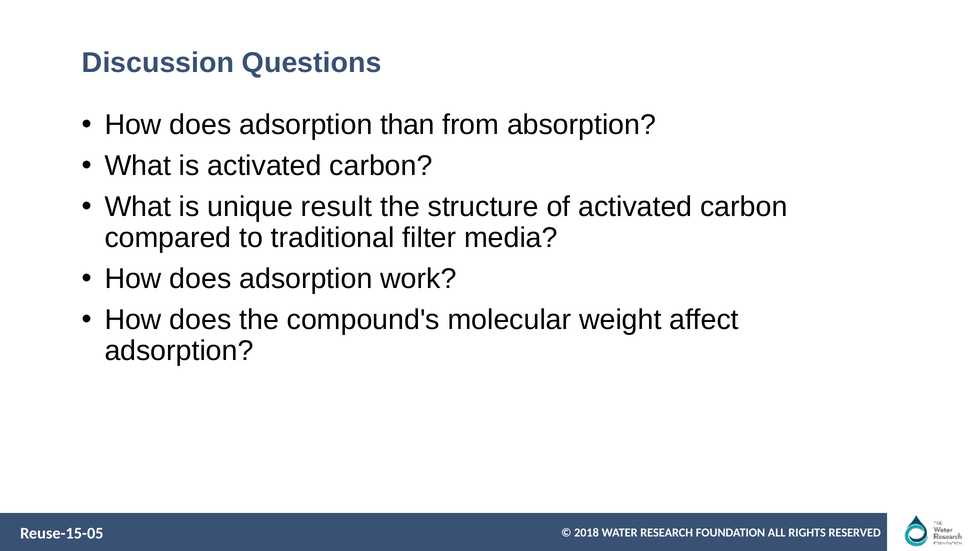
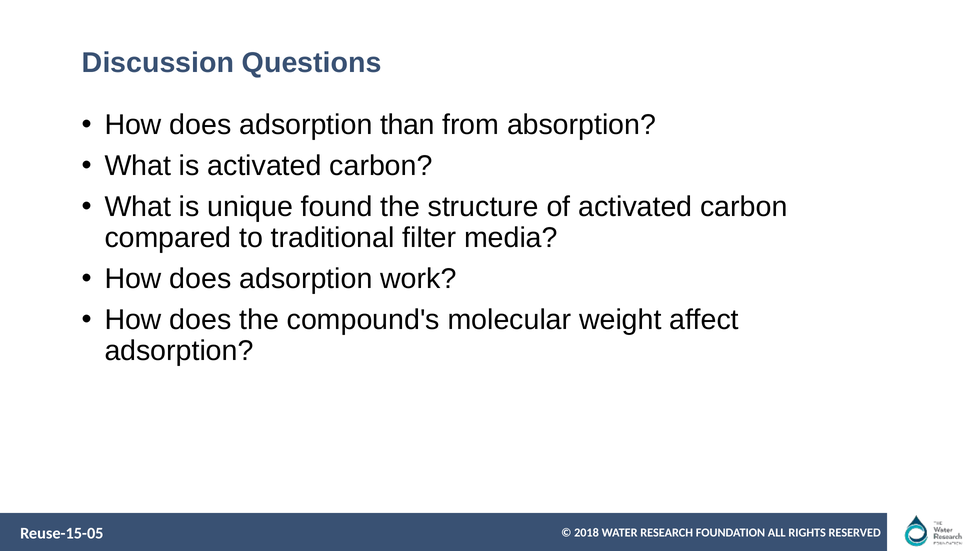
result: result -> found
